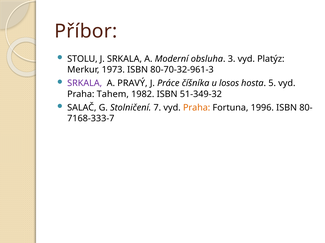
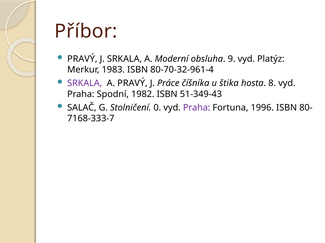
STOLU at (82, 59): STOLU -> PRAVÝ
3: 3 -> 9
1973: 1973 -> 1983
80-70-32-961-3: 80-70-32-961-3 -> 80-70-32-961-4
losos: losos -> štika
5: 5 -> 8
Tahem: Tahem -> Spodní
51-349-32: 51-349-32 -> 51-349-43
7: 7 -> 0
Praha at (197, 108) colour: orange -> purple
